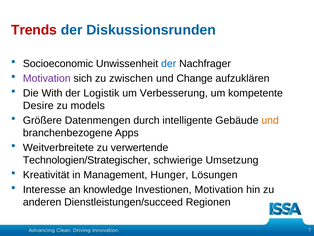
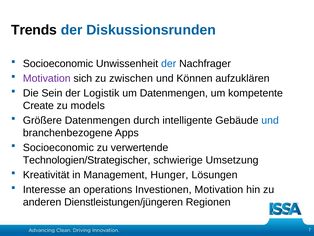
Trends colour: red -> black
Change: Change -> Können
With: With -> Sein
um Verbesserung: Verbesserung -> Datenmengen
Desire: Desire -> Create
und at (270, 120) colour: orange -> blue
Weitverbreitete at (58, 147): Weitverbreitete -> Socioeconomic
knowledge: knowledge -> operations
Dienstleistungen/succeed: Dienstleistungen/succeed -> Dienstleistungen/jüngeren
